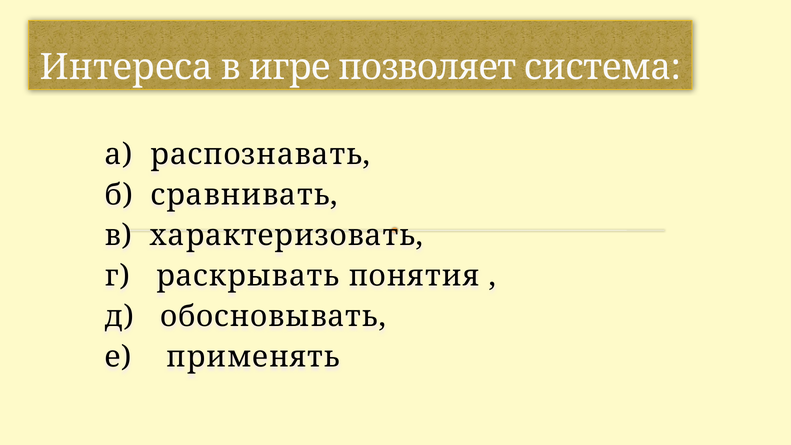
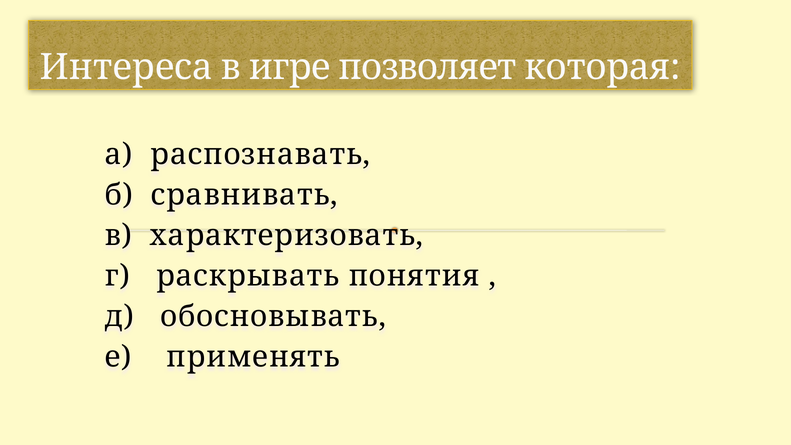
система: система -> которая
